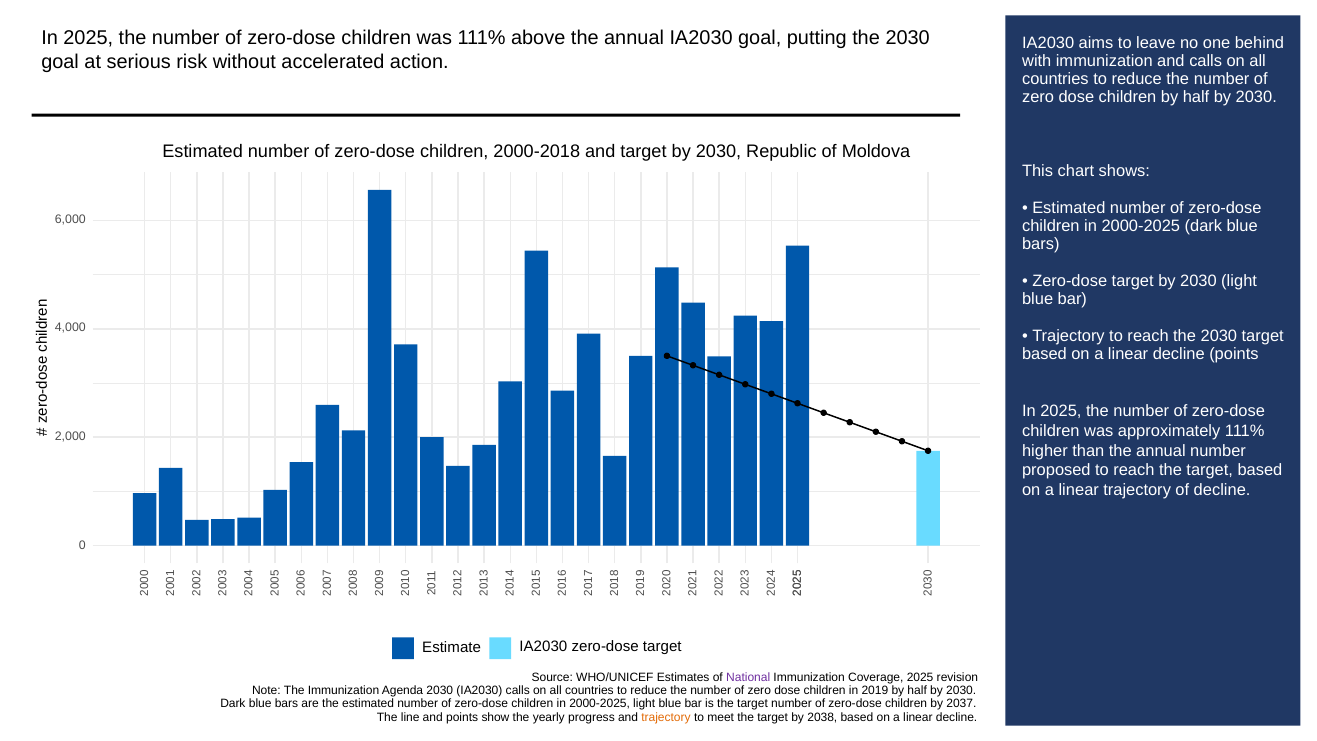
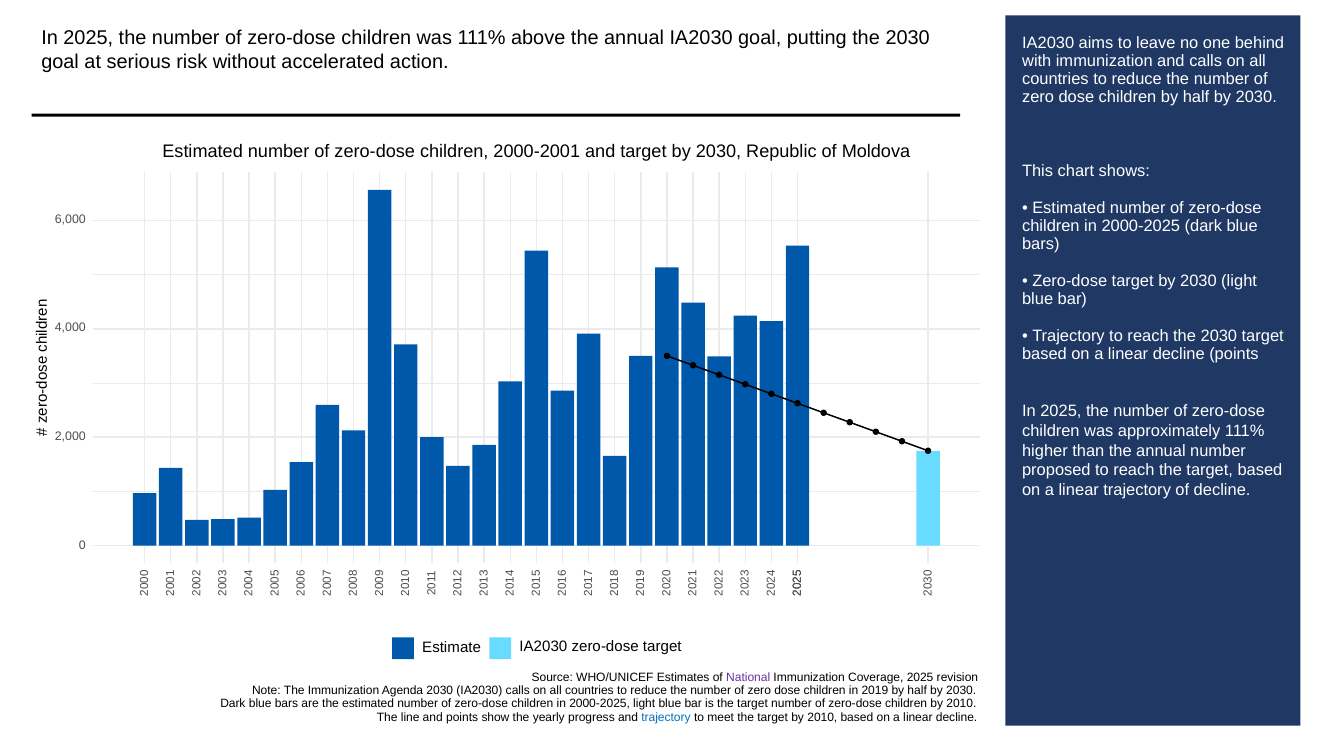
2000-2018: 2000-2018 -> 2000-2001
children by 2037: 2037 -> 2010
trajectory at (666, 717) colour: orange -> blue
target by 2038: 2038 -> 2010
